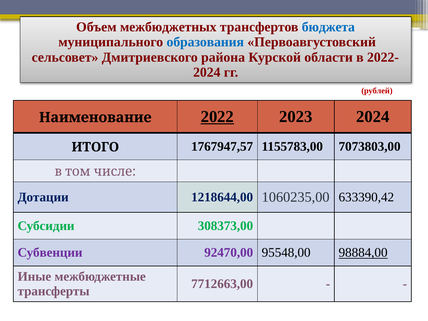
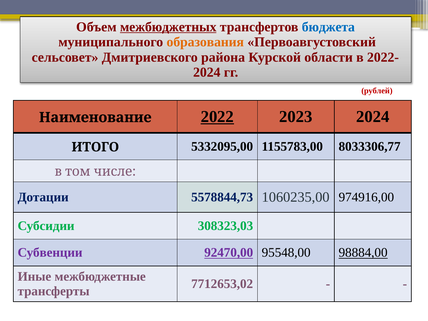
межбюджетных underline: none -> present
образования colour: blue -> orange
1767947,57: 1767947,57 -> 5332095,00
7073803,00: 7073803,00 -> 8033306,77
1218644,00: 1218644,00 -> 5578844,73
633390,42: 633390,42 -> 974916,00
308373,00: 308373,00 -> 308323,03
92470,00 underline: none -> present
7712663,00: 7712663,00 -> 7712653,02
